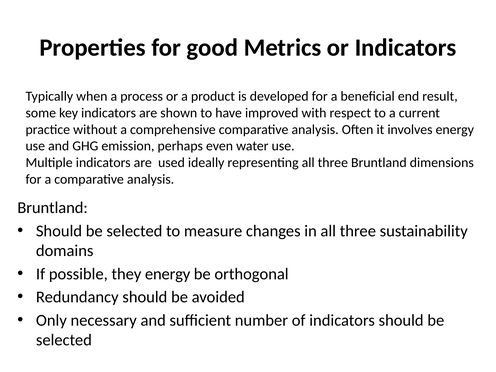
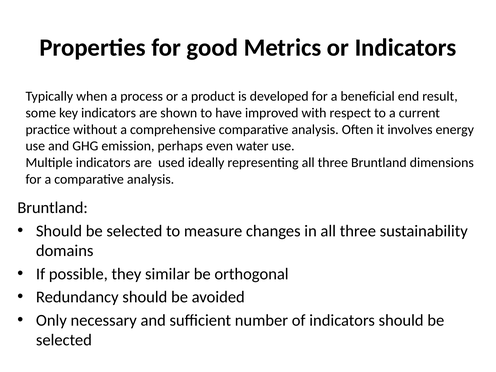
they energy: energy -> similar
